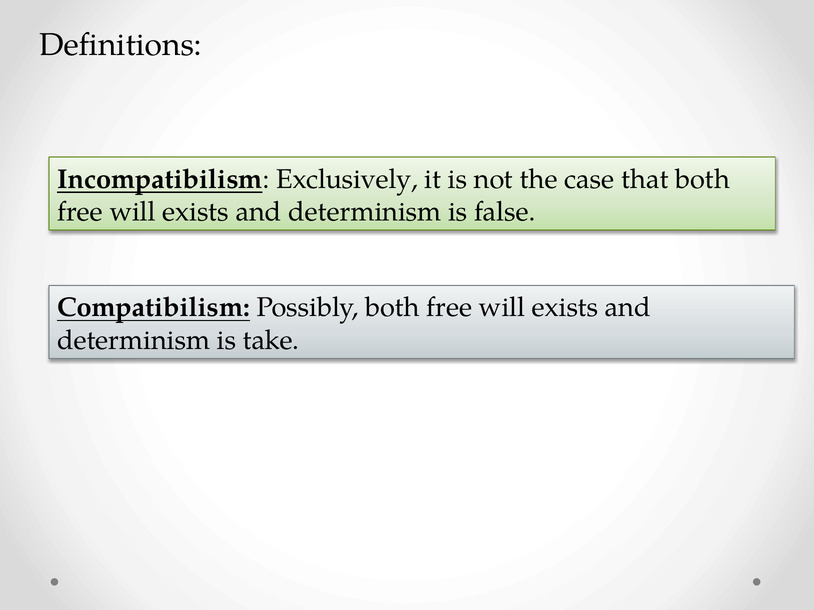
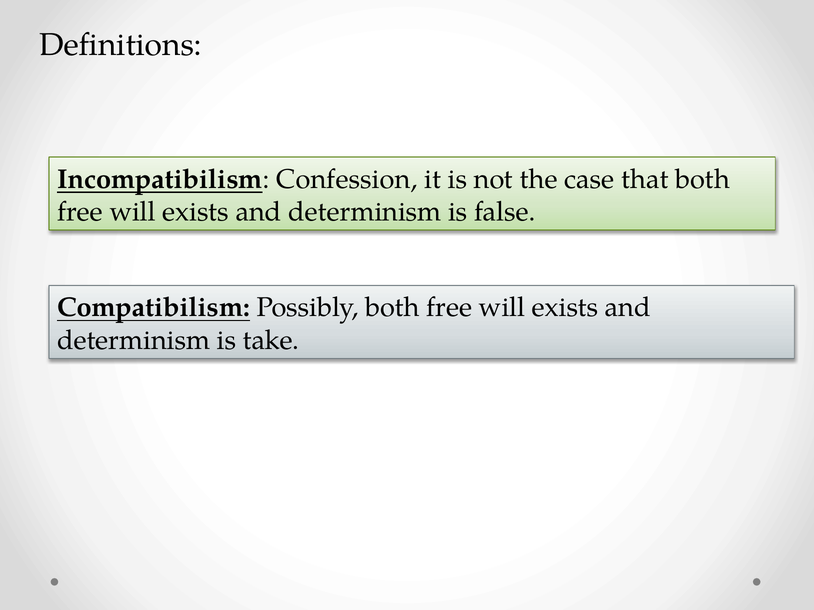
Exclusively: Exclusively -> Confession
